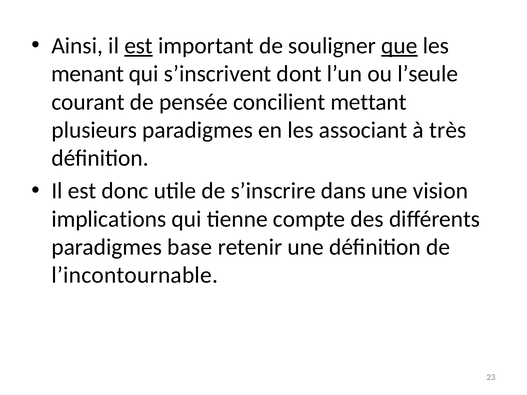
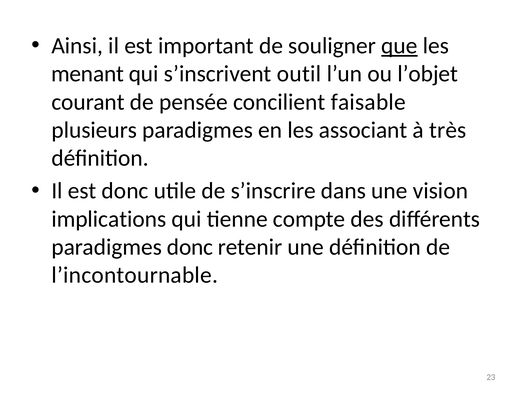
est at (139, 46) underline: present -> none
dont: dont -> outil
l’seule: l’seule -> l’objet
mettant: mettant -> faisable
paradigmes base: base -> donc
